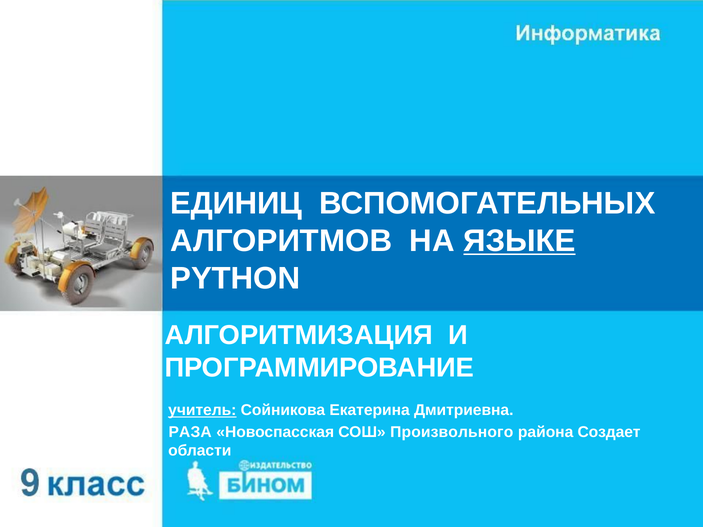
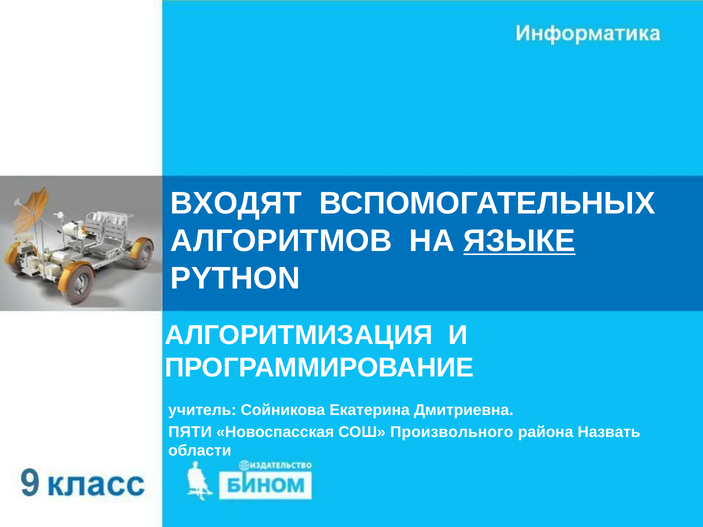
ЕДИНИЦ: ЕДИНИЦ -> ВХОДЯТ
учитель underline: present -> none
РАЗА: РАЗА -> ПЯТИ
Создает: Создает -> Назвать
